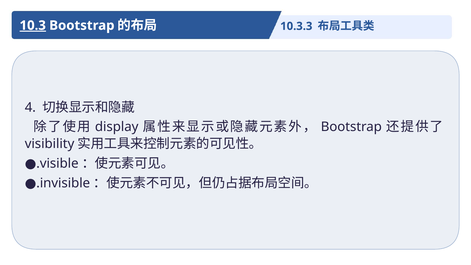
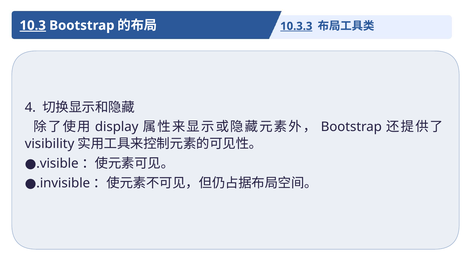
10.3.3 underline: none -> present
